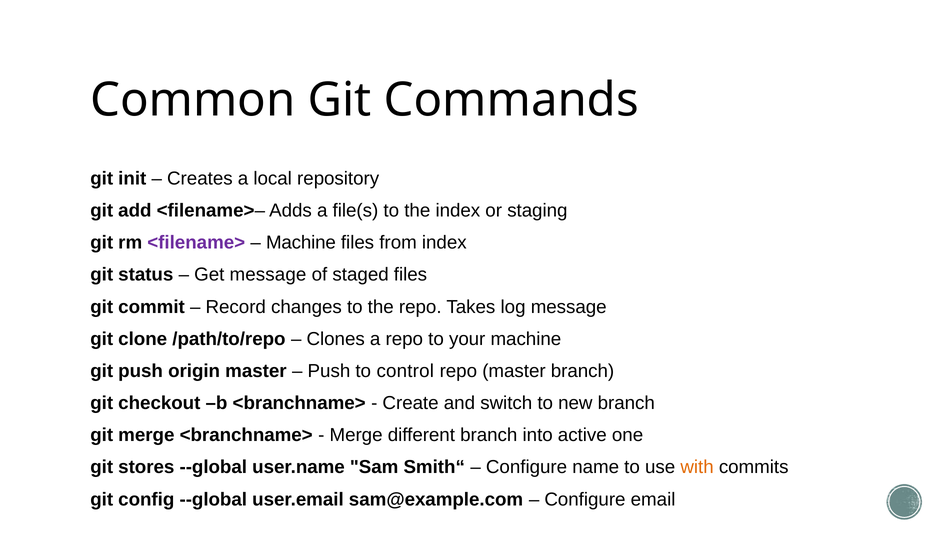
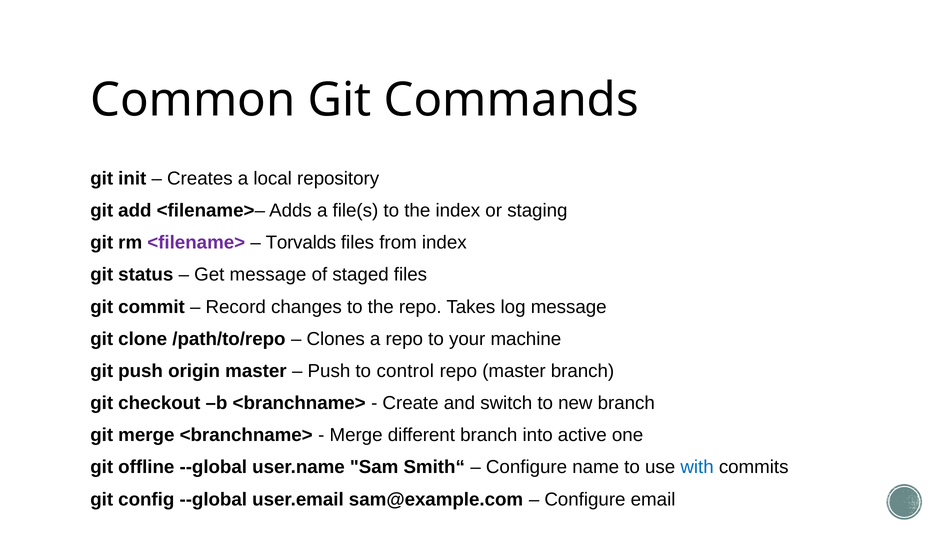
Machine at (301, 243): Machine -> Torvalds
stores: stores -> offline
with colour: orange -> blue
